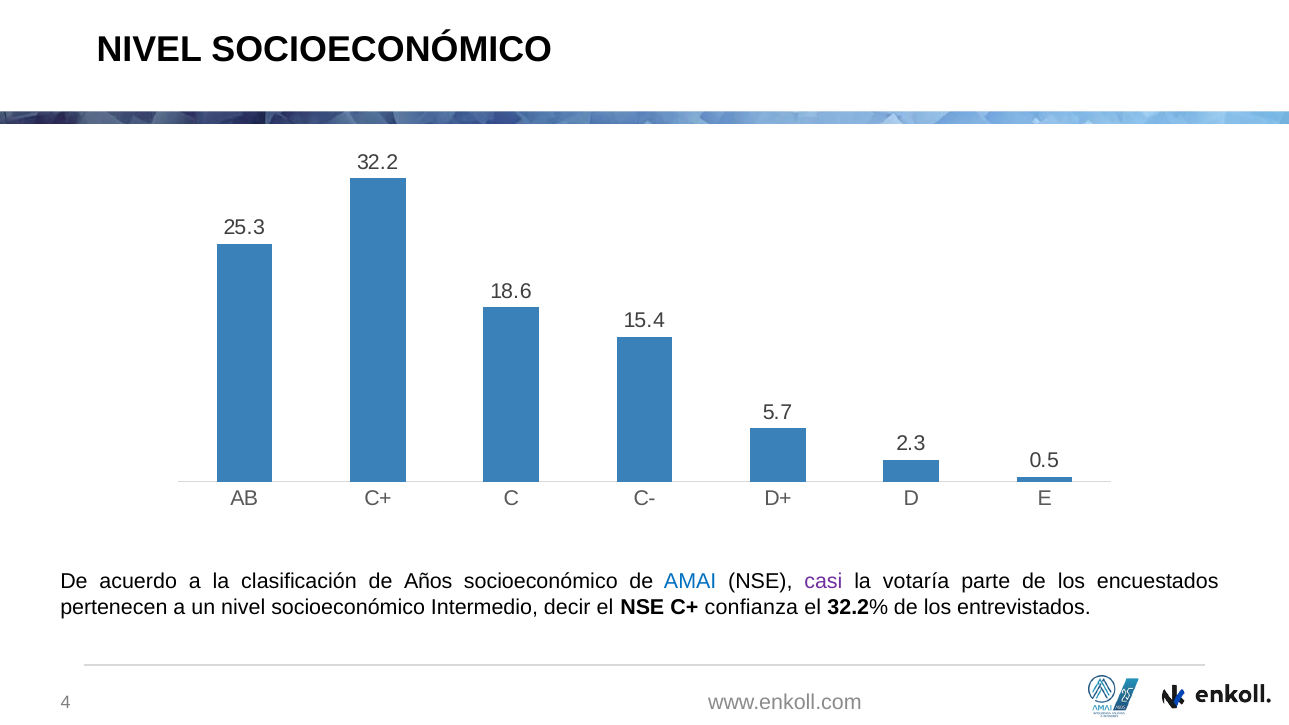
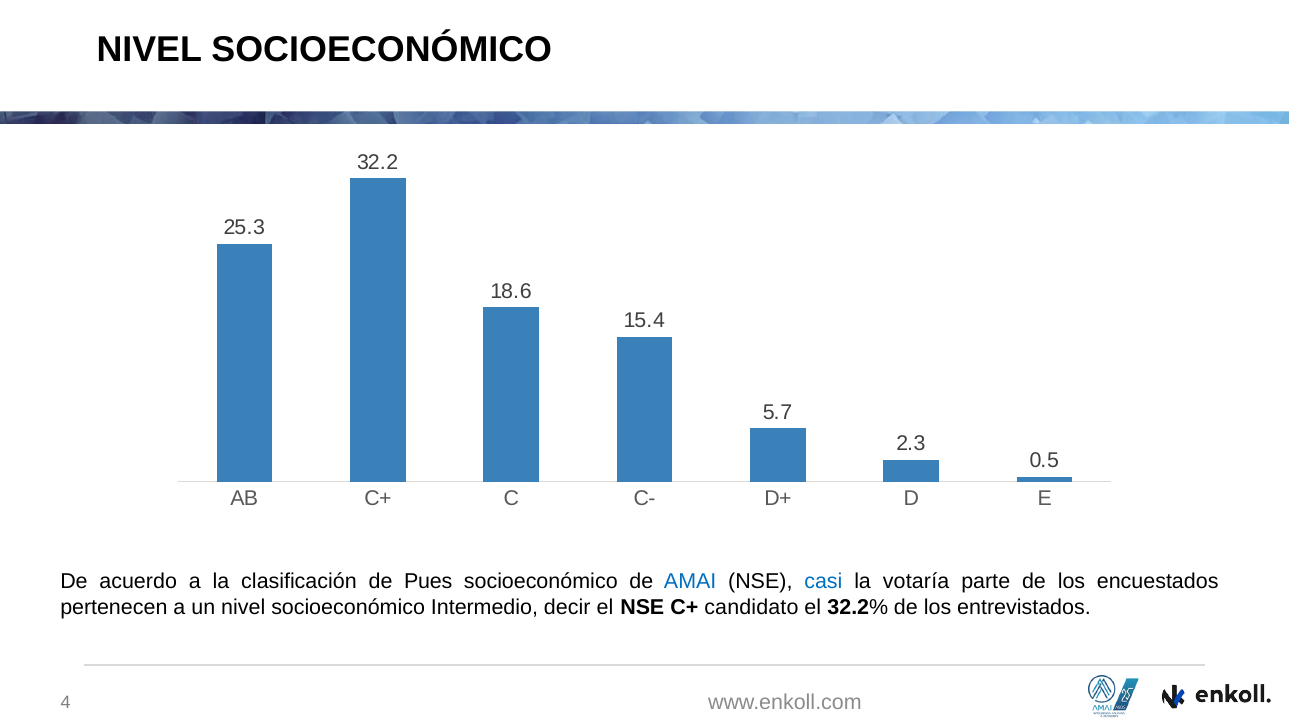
Años: Años -> Pues
casi colour: purple -> blue
confianza: confianza -> candidato
